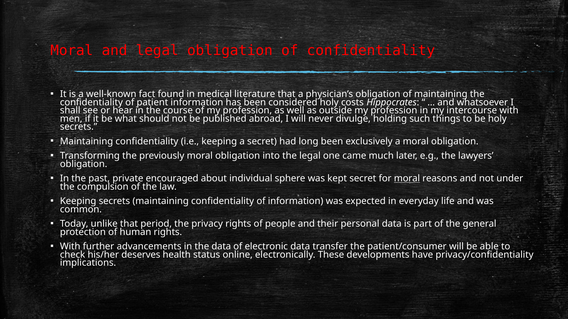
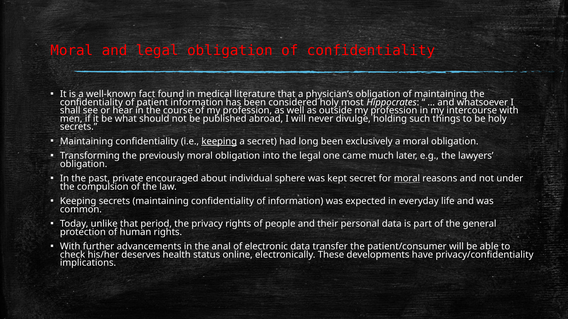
costs: costs -> most
keeping at (219, 142) underline: none -> present
the data: data -> anal
